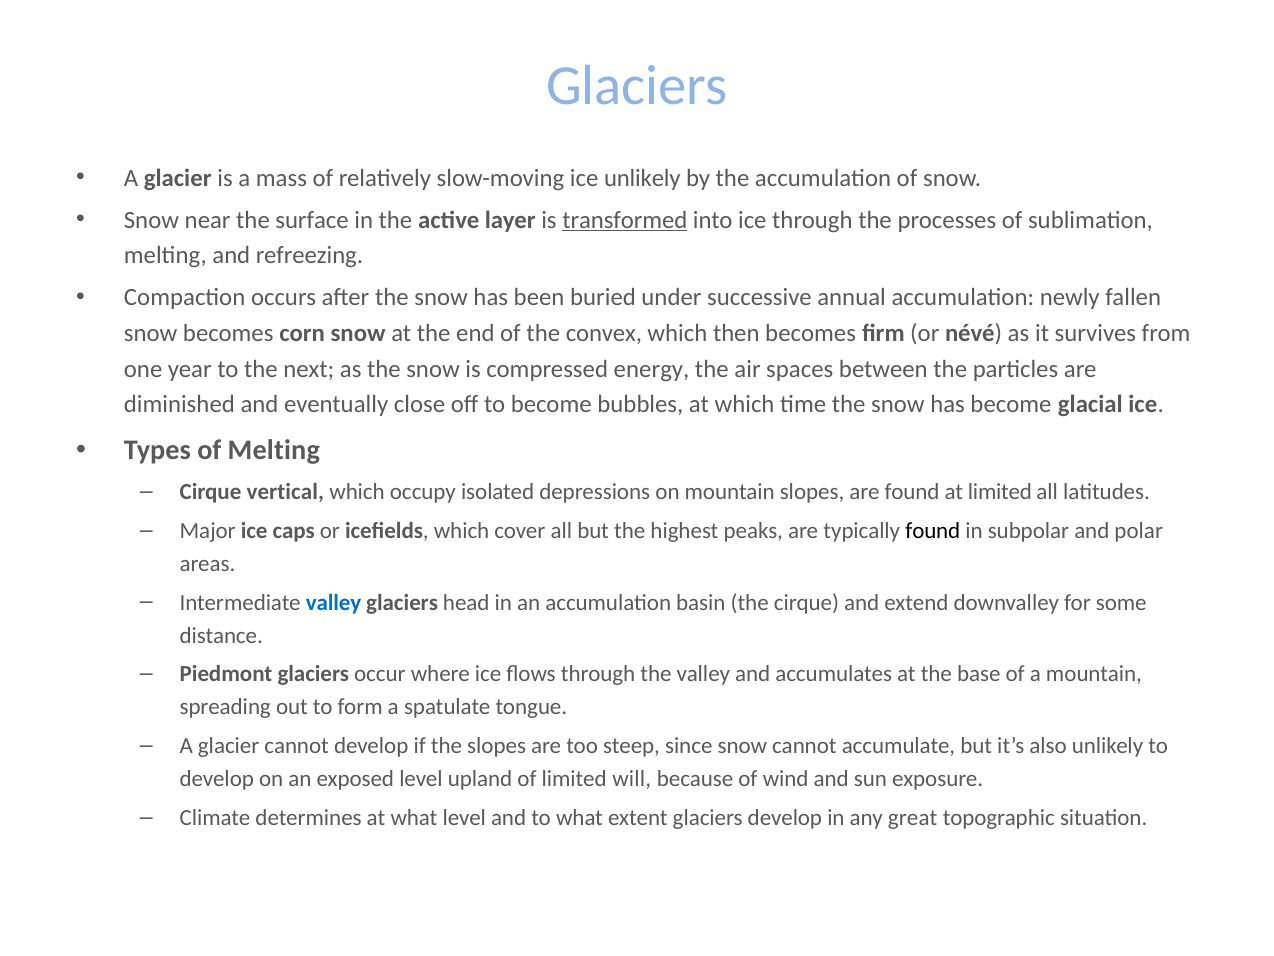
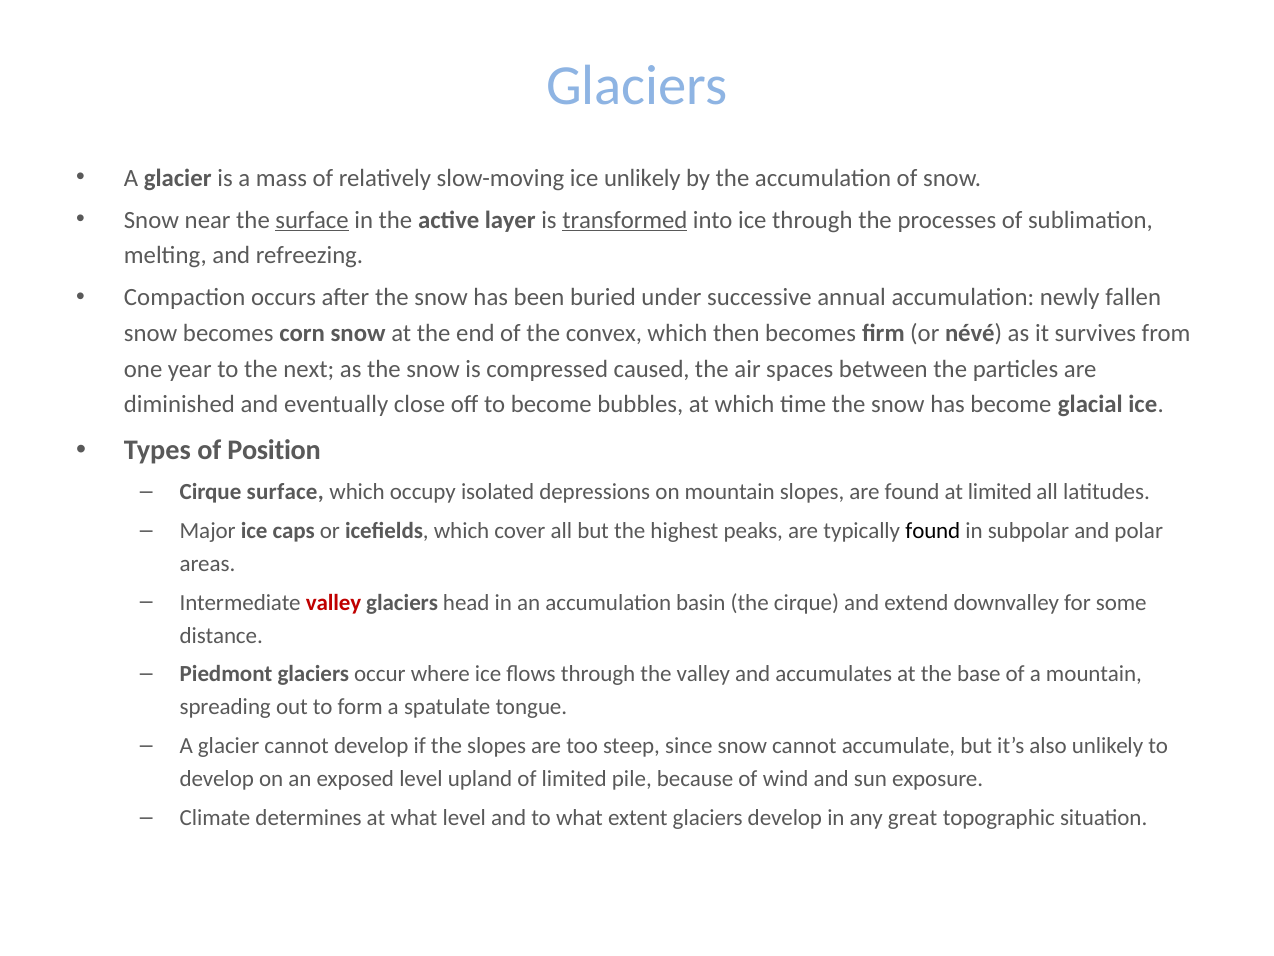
surface at (312, 220) underline: none -> present
energy: energy -> caused
of Melting: Melting -> Position
Cirque vertical: vertical -> surface
valley at (334, 602) colour: blue -> red
will: will -> pile
